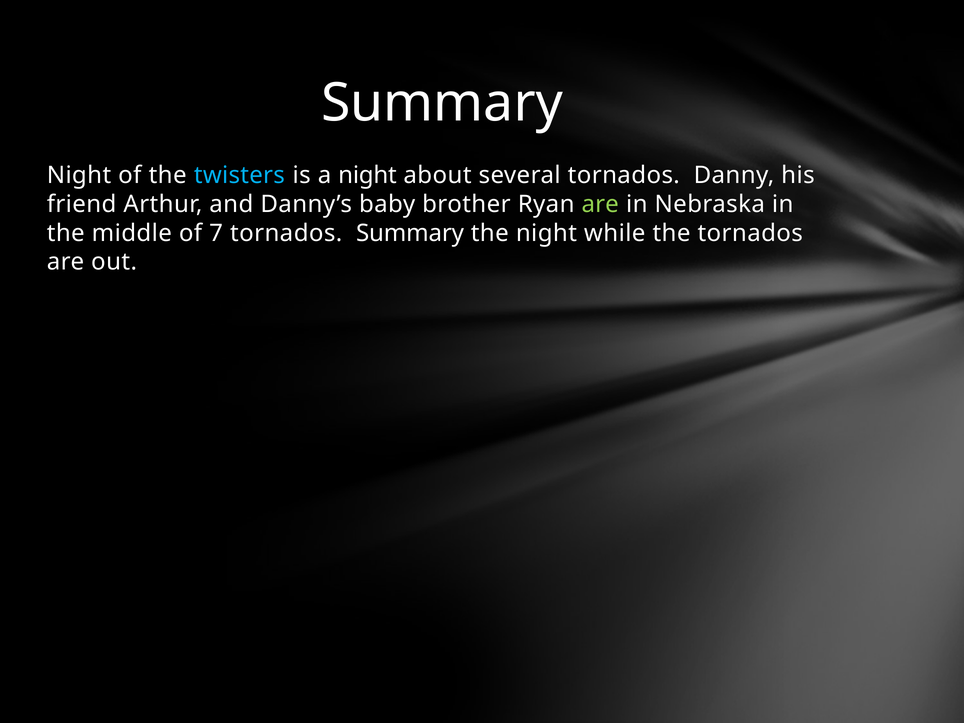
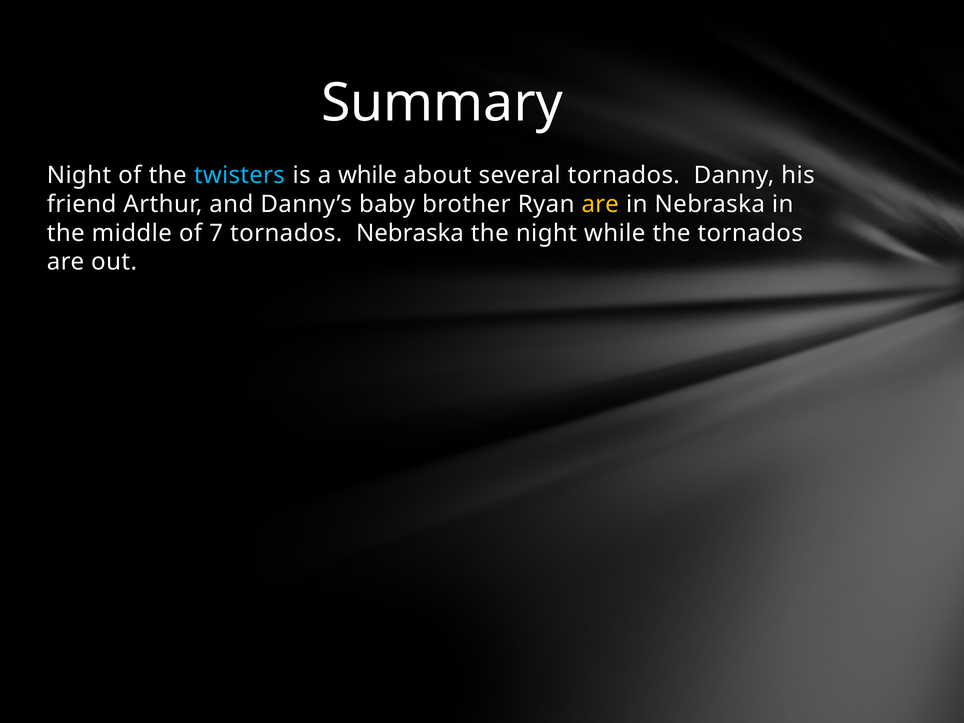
a night: night -> while
are at (600, 204) colour: light green -> yellow
tornados Summary: Summary -> Nebraska
